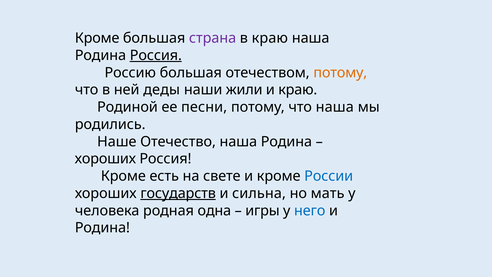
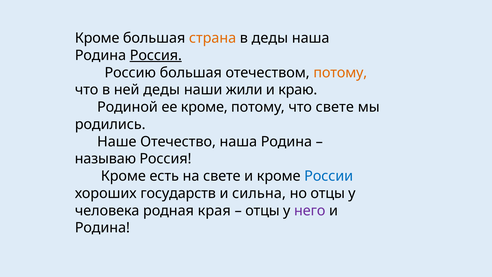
страна colour: purple -> orange
в краю: краю -> деды
ее песни: песни -> кроме
что наша: наша -> свете
хороших at (105, 159): хороших -> называю
государств underline: present -> none
но мать: мать -> отцы
одна: одна -> края
игры at (262, 210): игры -> отцы
него colour: blue -> purple
